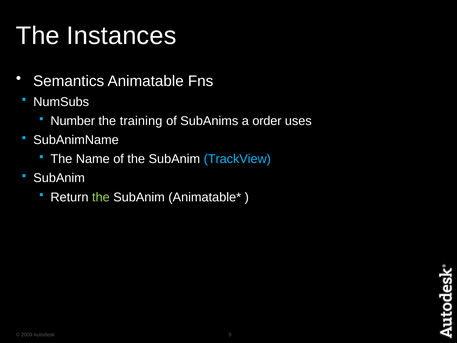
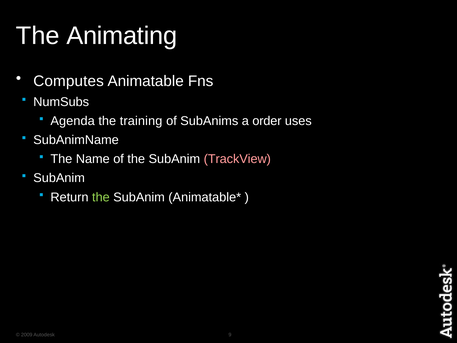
Instances: Instances -> Animating
Semantics: Semantics -> Computes
Number: Number -> Agenda
TrackView colour: light blue -> pink
